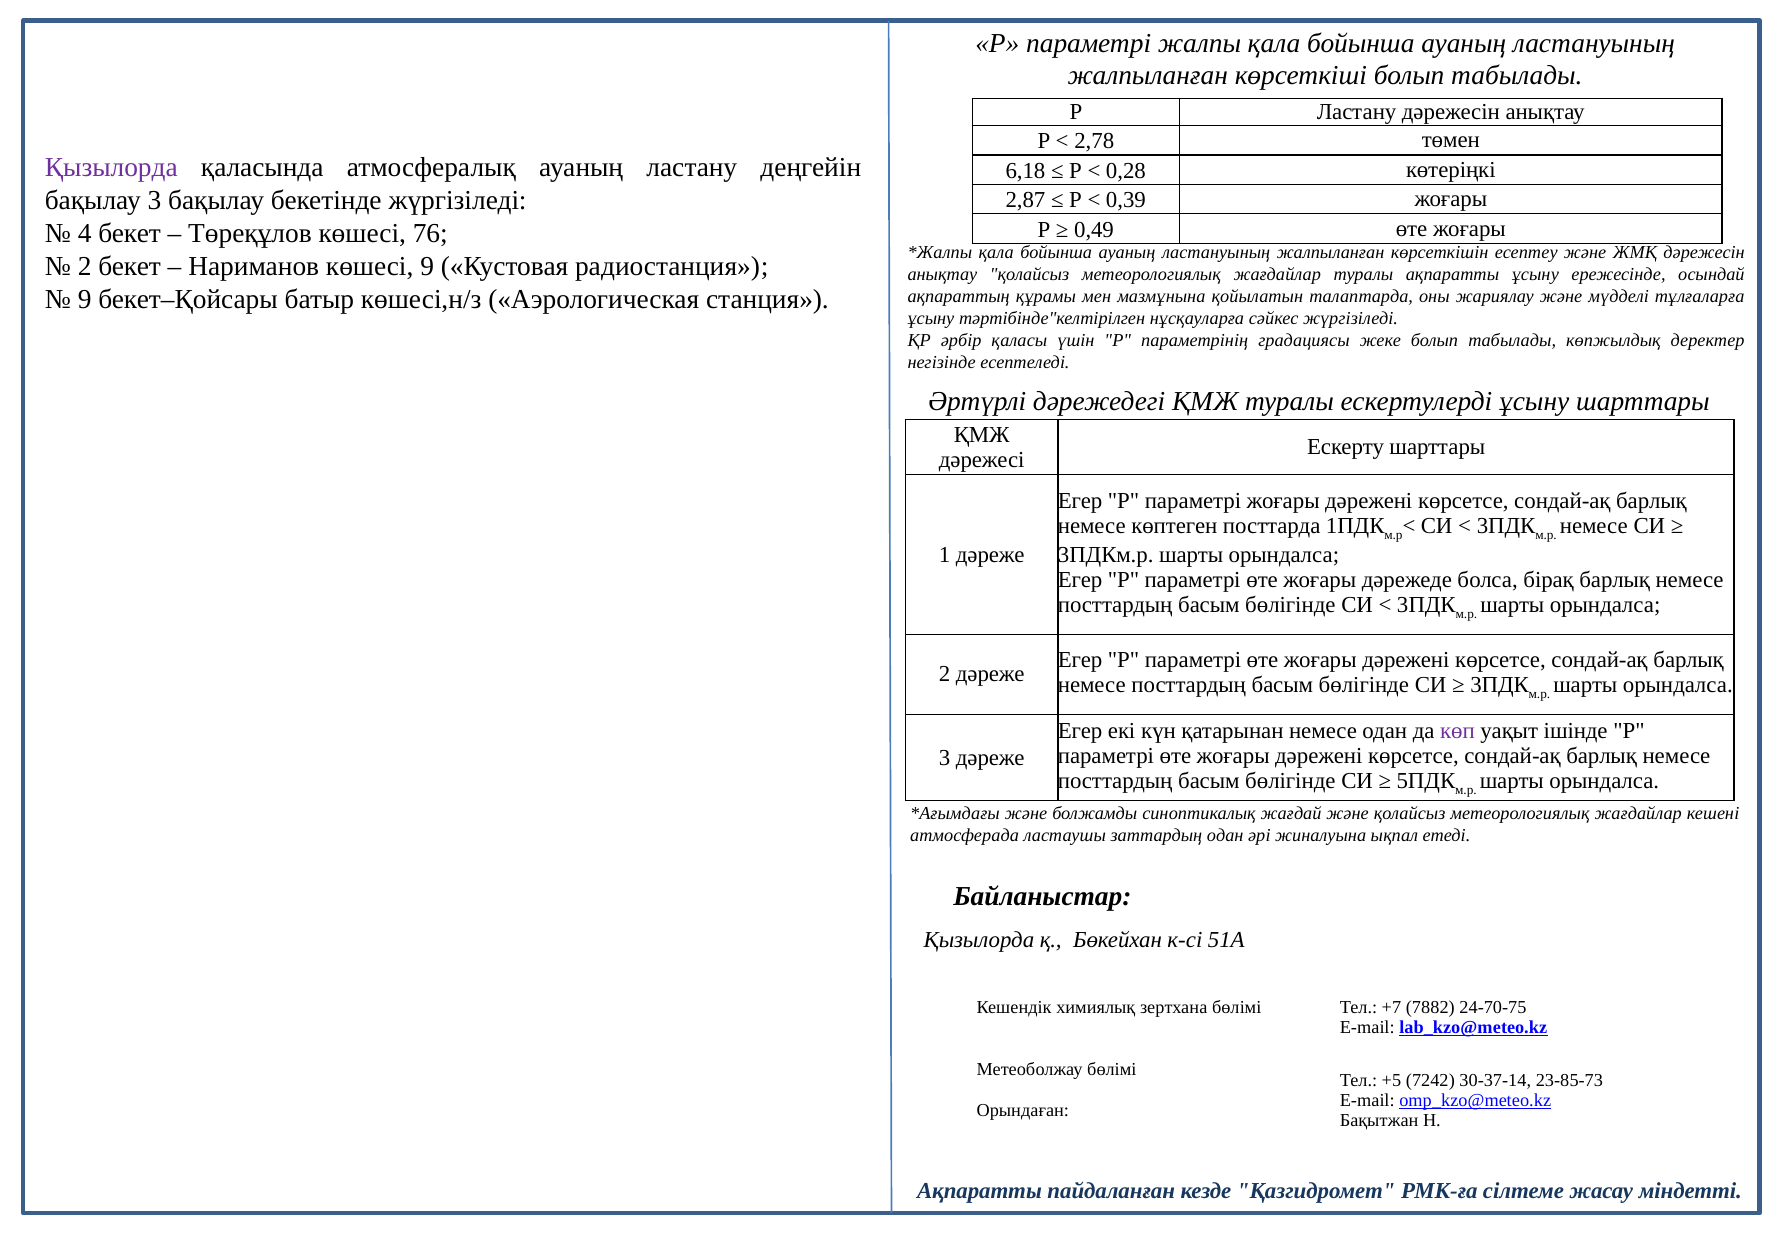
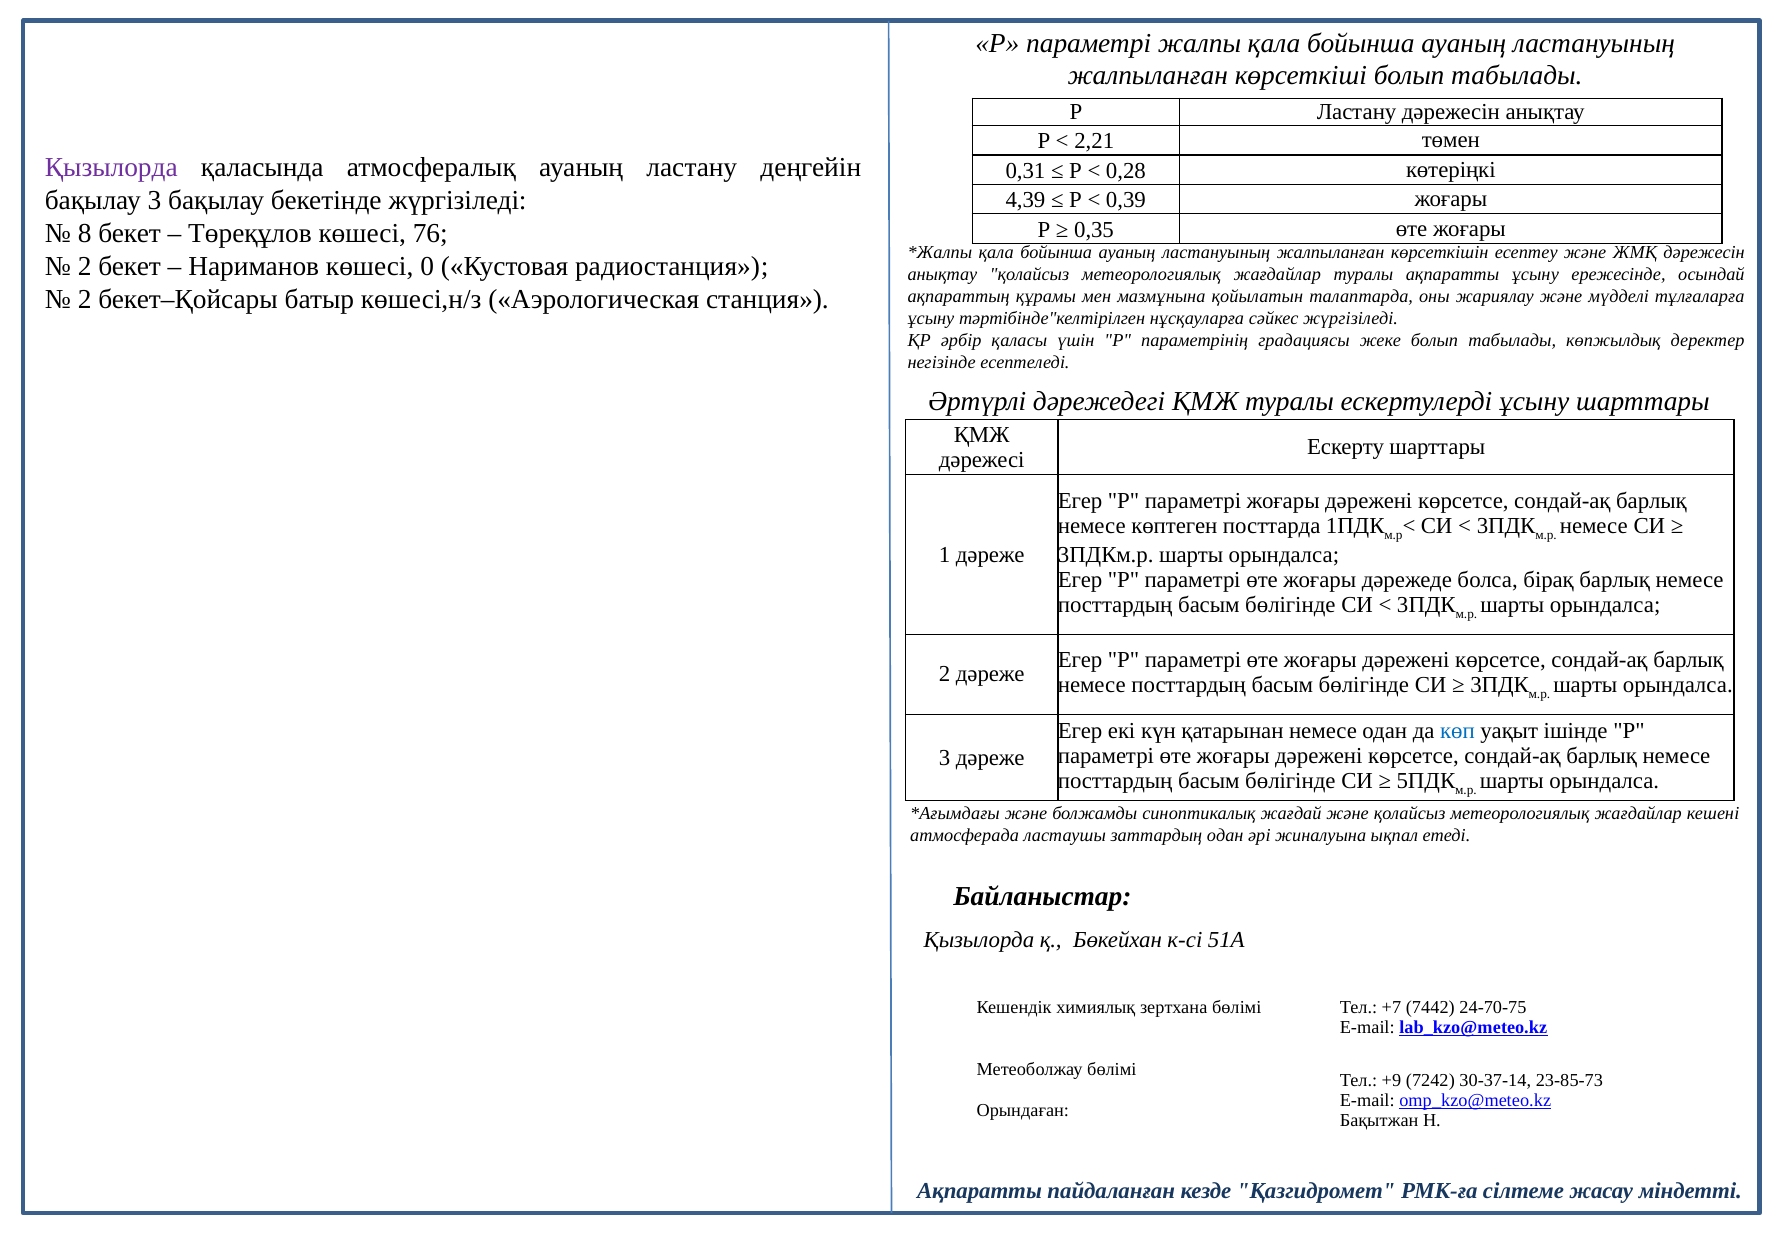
2,78: 2,78 -> 2,21
6,18: 6,18 -> 0,31
2,87: 2,87 -> 4,39
0,49: 0,49 -> 0,35
4: 4 -> 8
көшесі 9: 9 -> 0
9 at (85, 299): 9 -> 2
көп colour: purple -> blue
7882: 7882 -> 7442
+5: +5 -> +9
